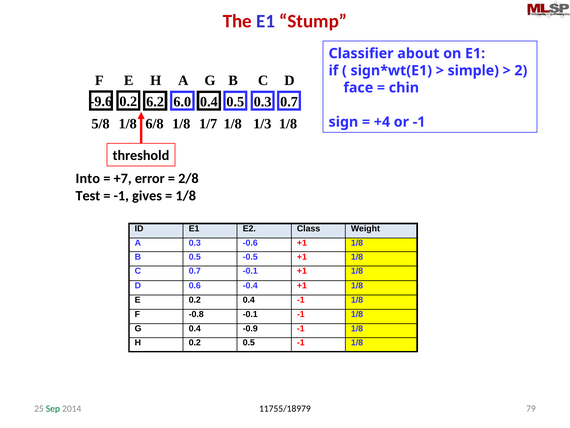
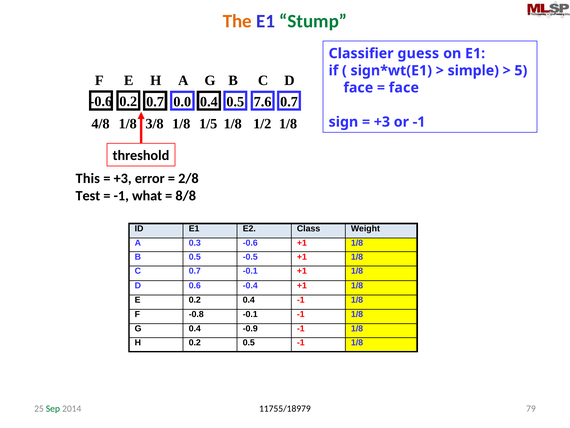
The colour: red -> orange
Stump colour: red -> green
about: about -> guess
2: 2 -> 5
chin at (404, 88): chin -> face
-9.6 at (101, 101): -9.6 -> -0.6
6.2 at (155, 102): 6.2 -> 0.7
6.0: 6.0 -> 0.0
0.5 0.3: 0.3 -> 7.6
5/8: 5/8 -> 4/8
6/8: 6/8 -> 3/8
1/7: 1/7 -> 1/5
1/3: 1/3 -> 1/2
+4 at (382, 122): +4 -> +3
Into: Into -> This
+7 at (123, 178): +7 -> +3
gives: gives -> what
1/8 at (186, 195): 1/8 -> 8/8
